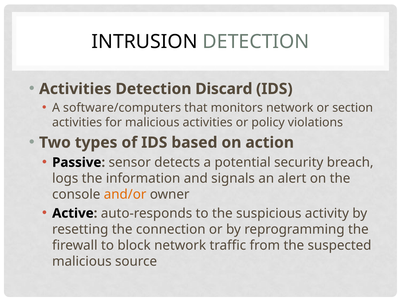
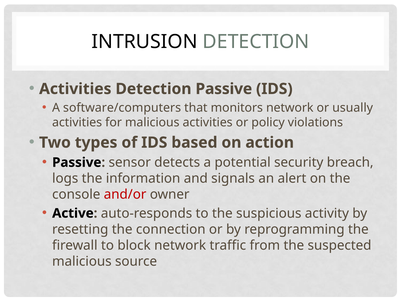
Detection Discard: Discard -> Passive
section: section -> usually
and/or colour: orange -> red
